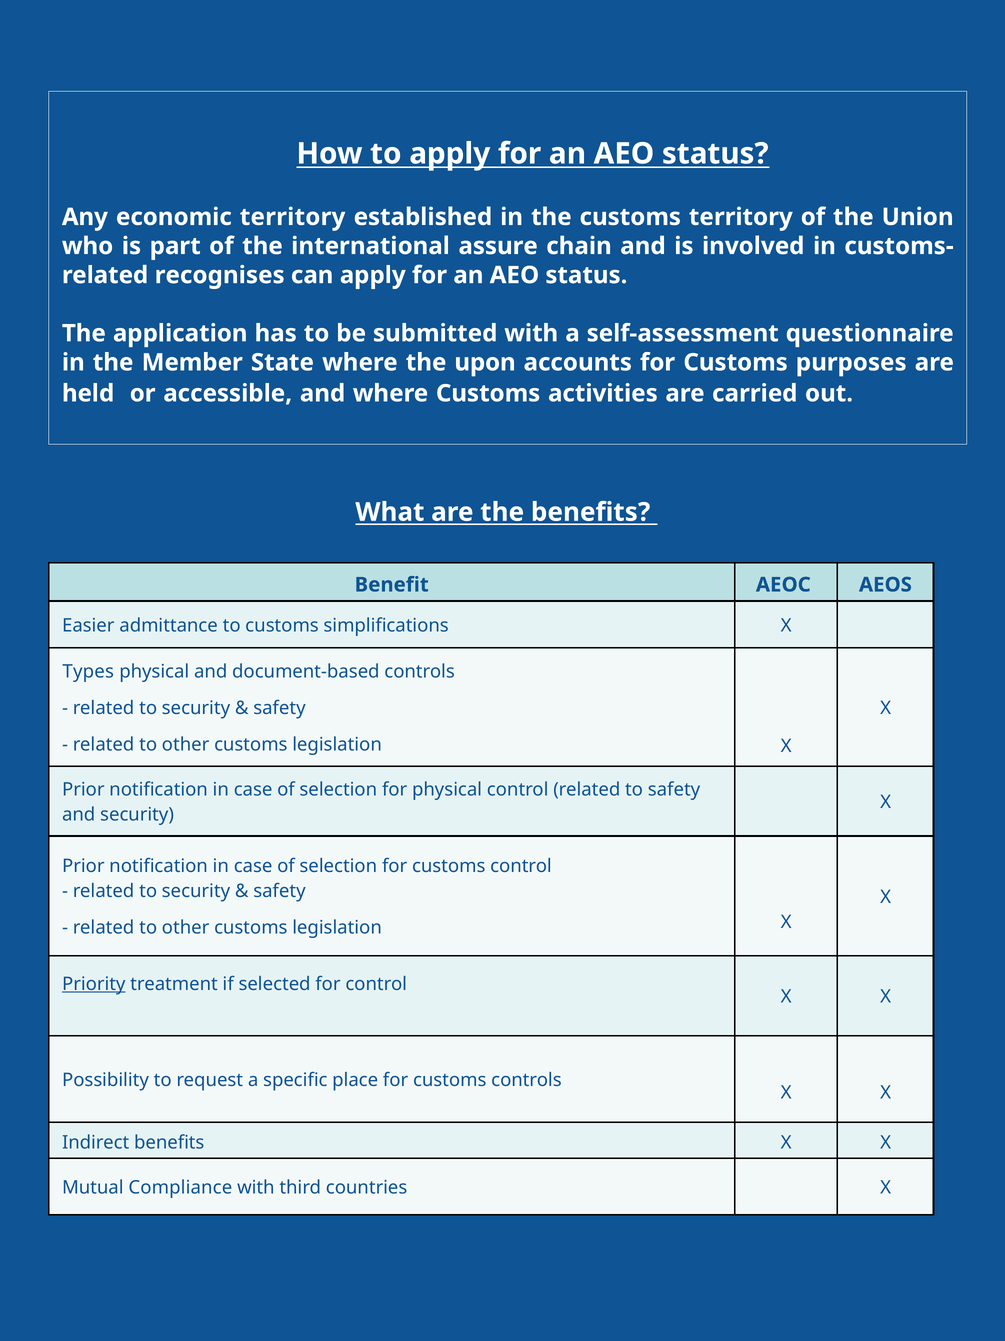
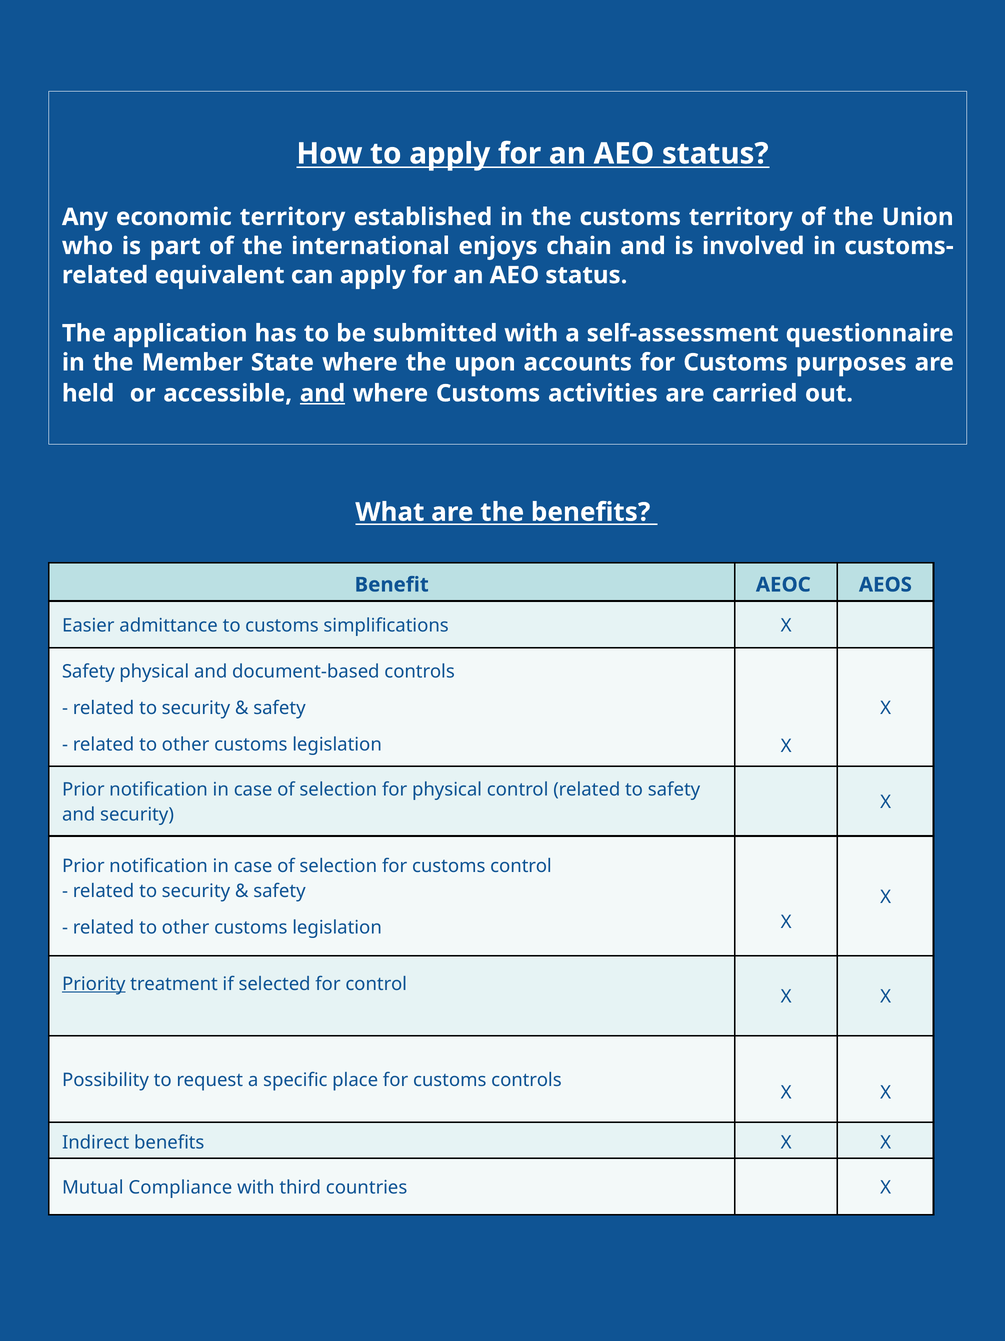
assure: assure -> enjoys
recognises: recognises -> equivalent
and at (323, 393) underline: none -> present
Types at (88, 671): Types -> Safety
